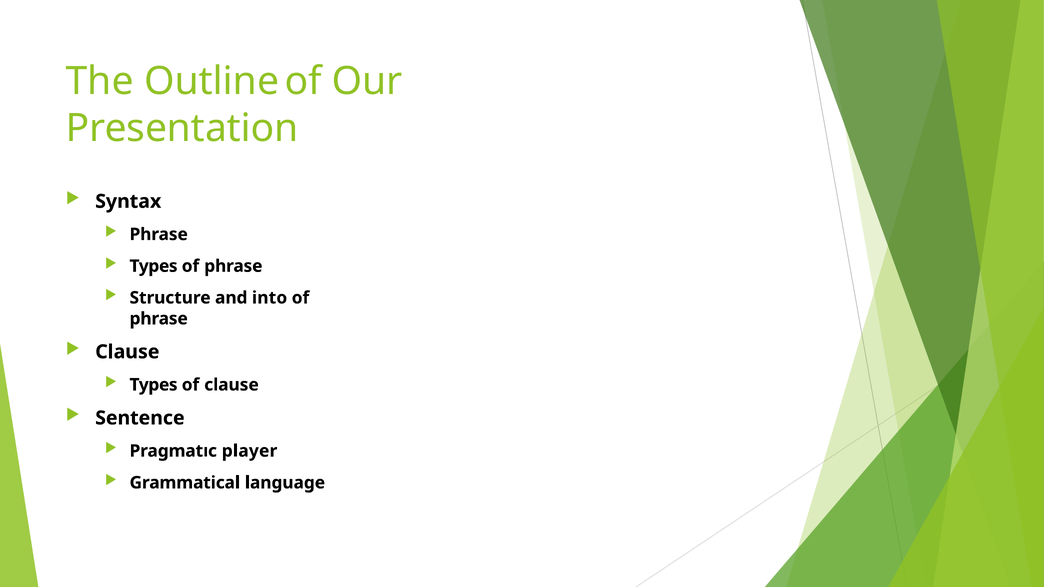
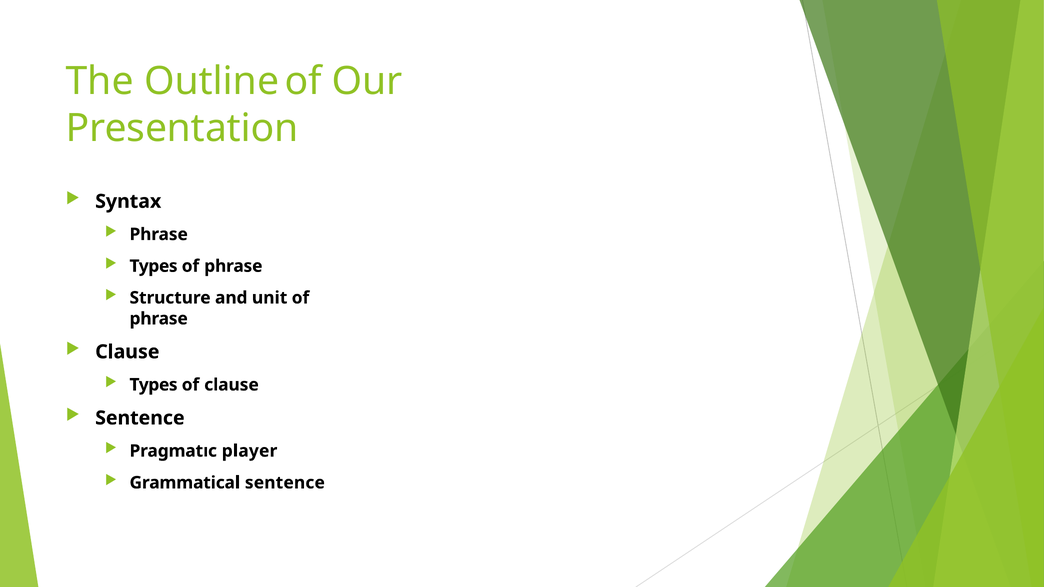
into: into -> unit
Grammatical language: language -> sentence
